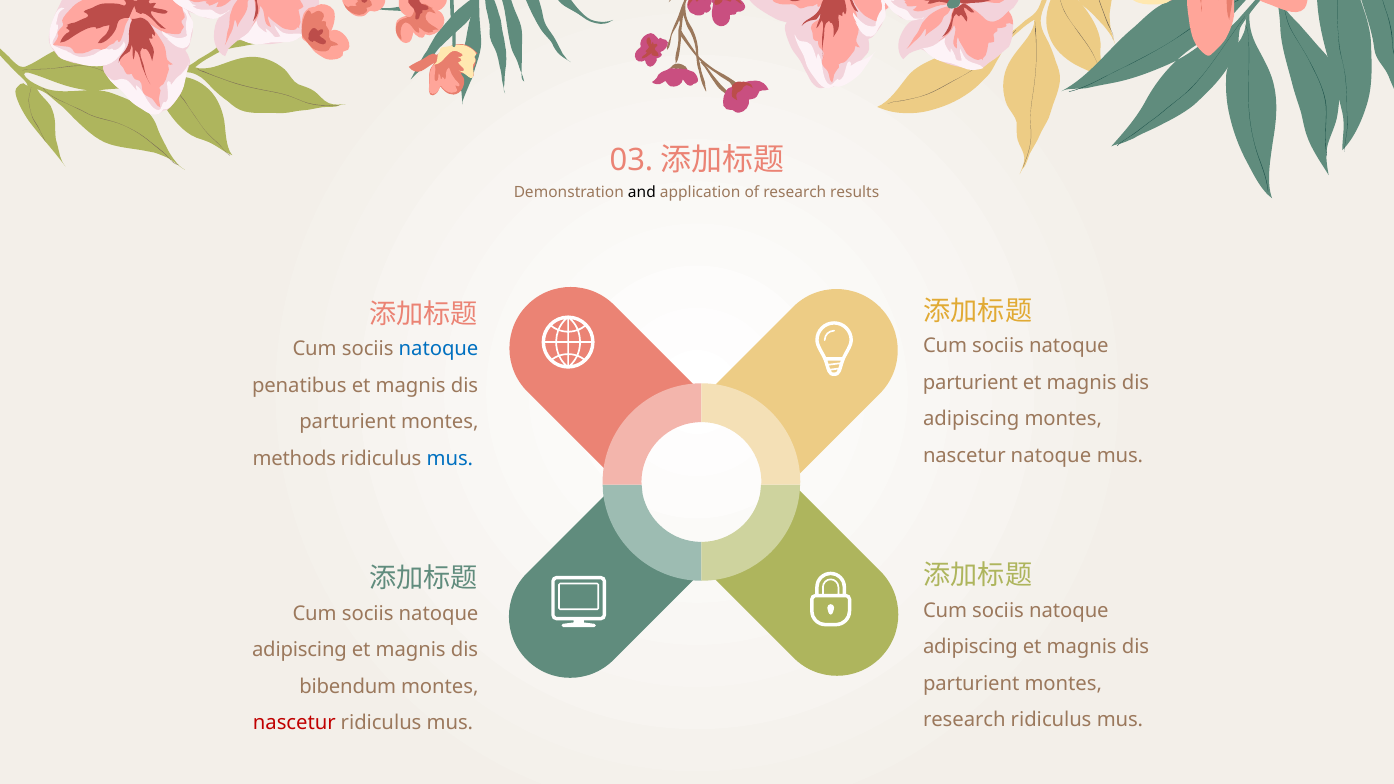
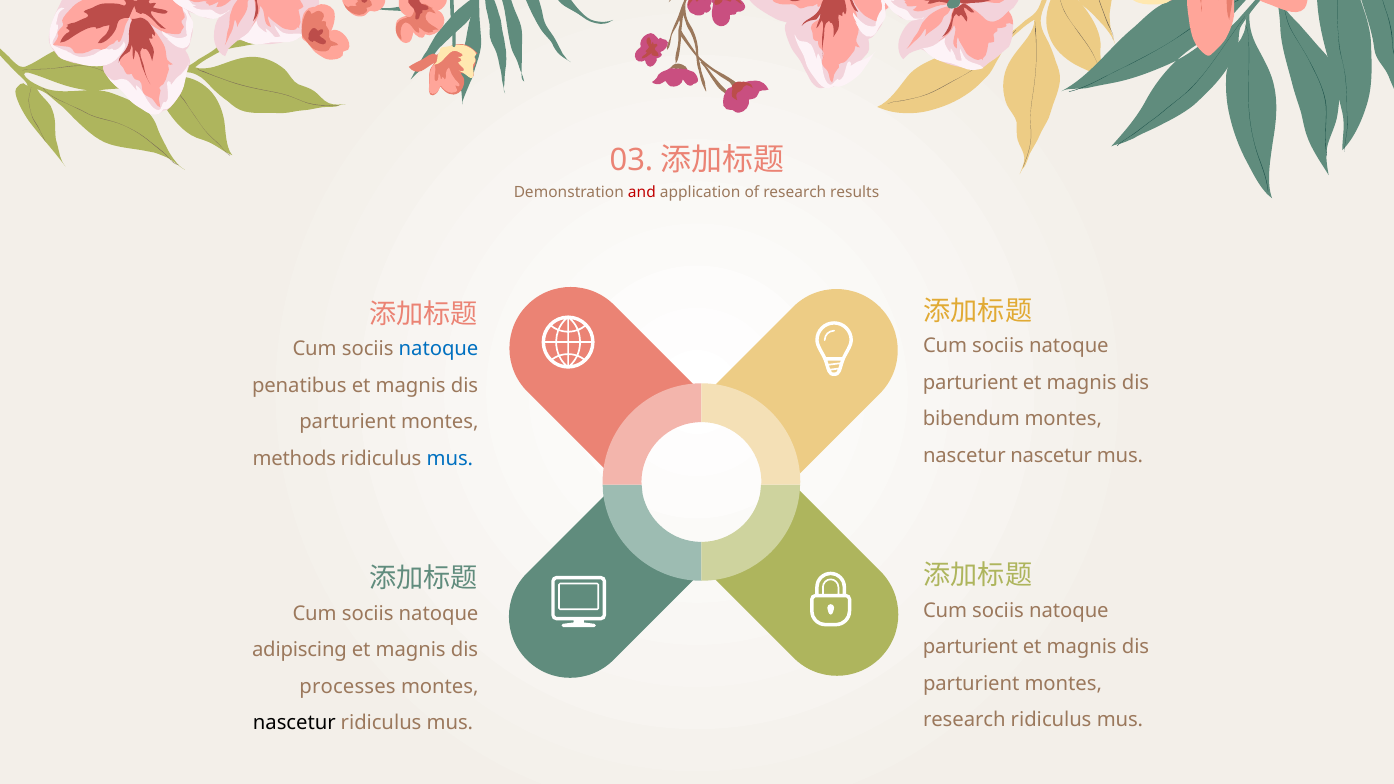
and colour: black -> red
adipiscing at (971, 419): adipiscing -> bibendum
nascetur natoque: natoque -> nascetur
adipiscing at (970, 647): adipiscing -> parturient
bibendum: bibendum -> processes
nascetur at (294, 723) colour: red -> black
